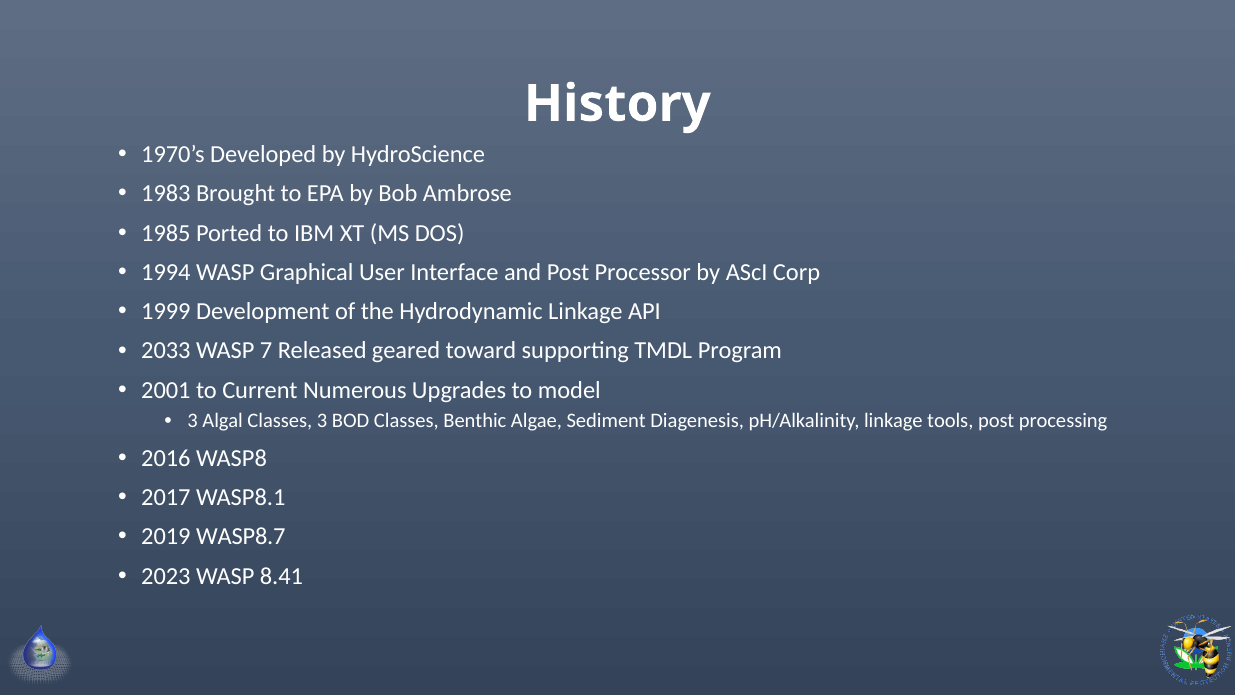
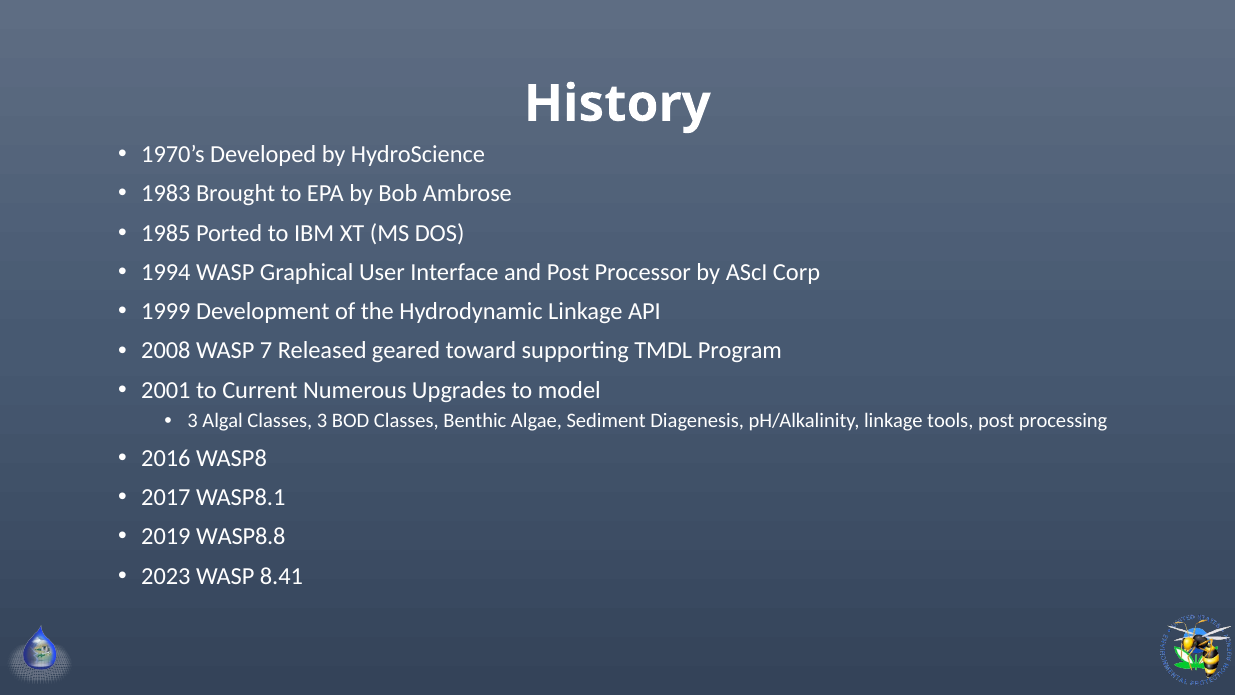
2033: 2033 -> 2008
WASP8.7: WASP8.7 -> WASP8.8
